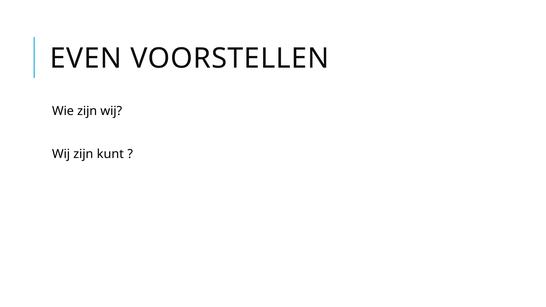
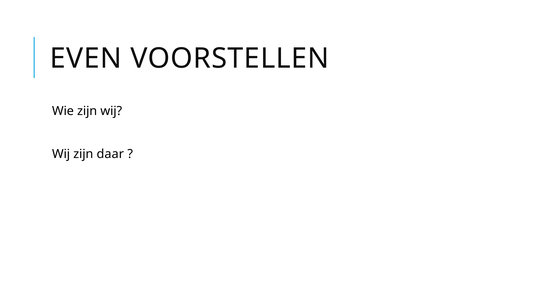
kunt: kunt -> daar
